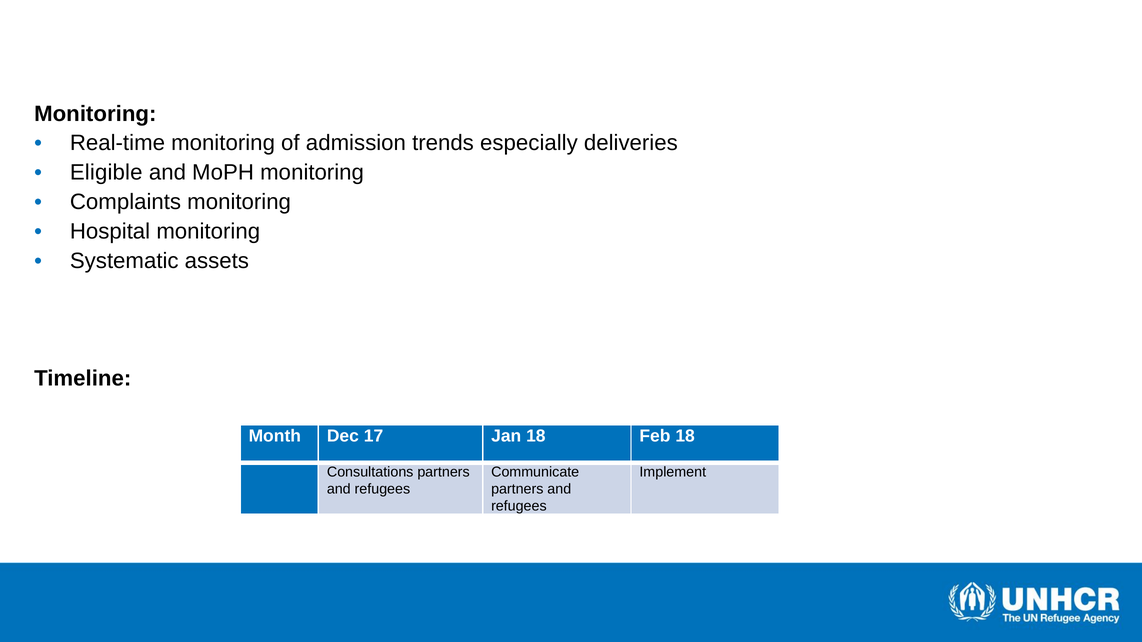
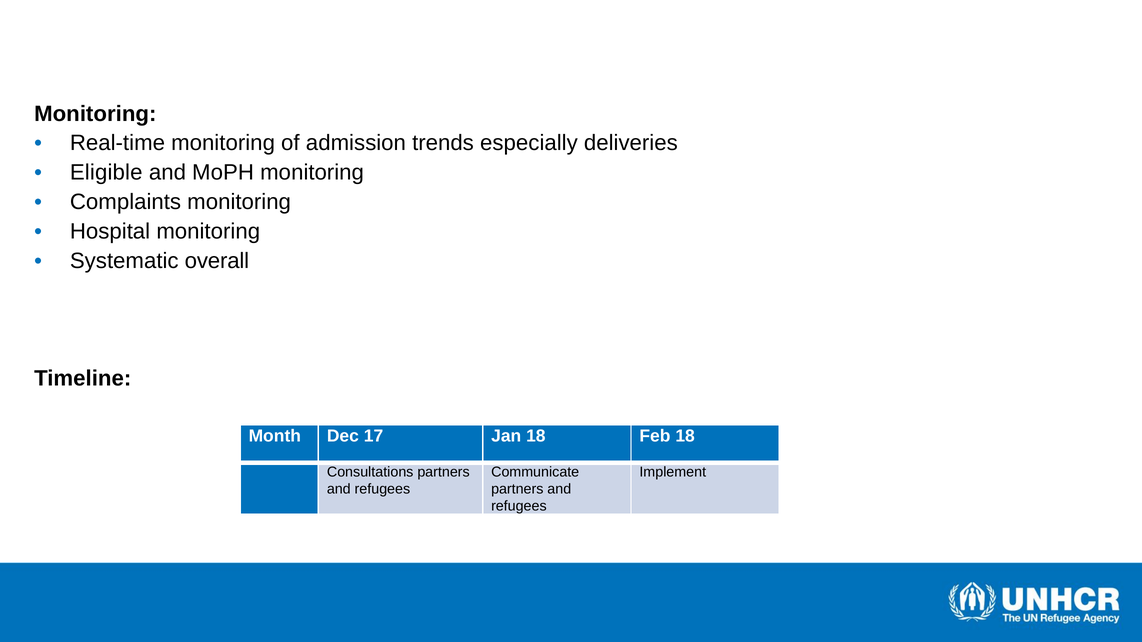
assets: assets -> overall
